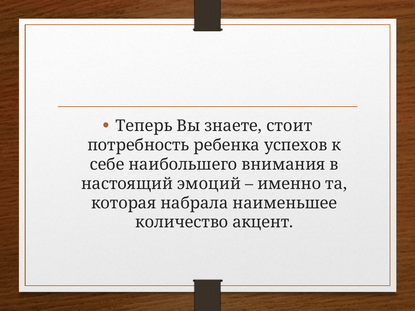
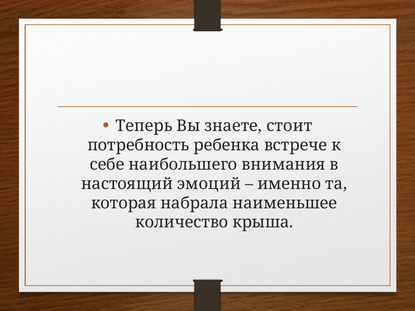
успехов: успехов -> встрече
акцент: акцент -> крыша
